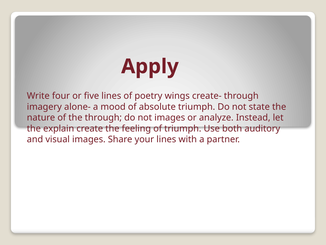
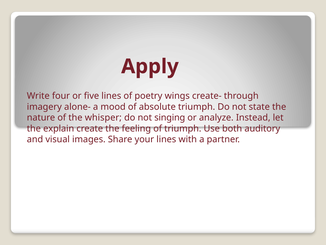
the through: through -> whisper
not images: images -> singing
